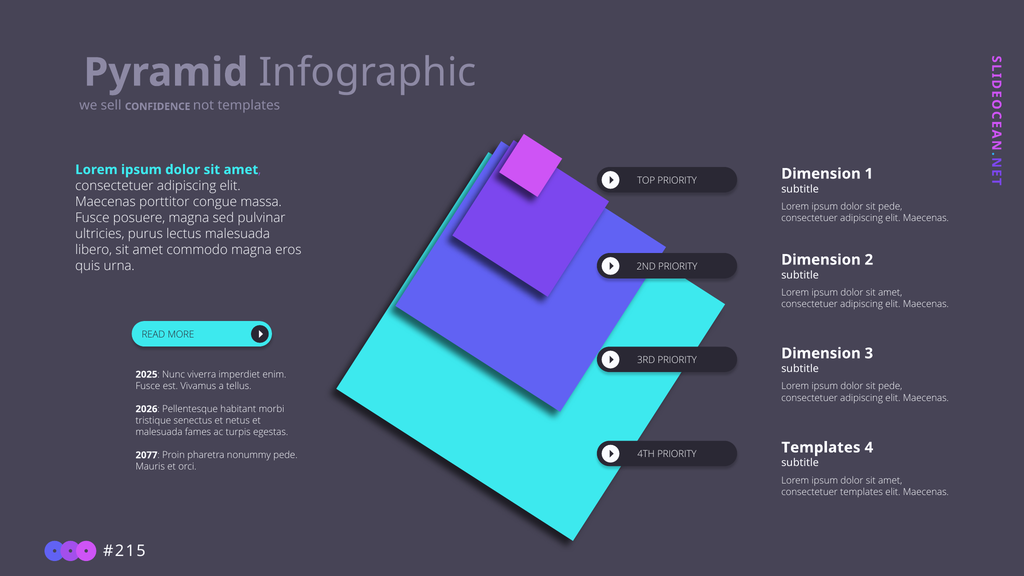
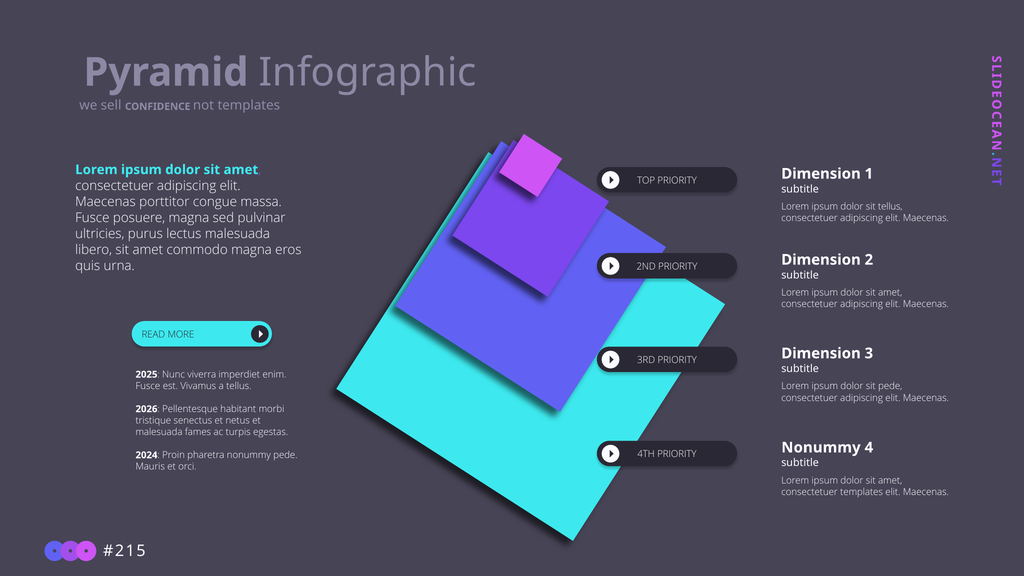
pede at (890, 207): pede -> tellus
PRIORITY Templates: Templates -> Nonummy
2077: 2077 -> 2024
